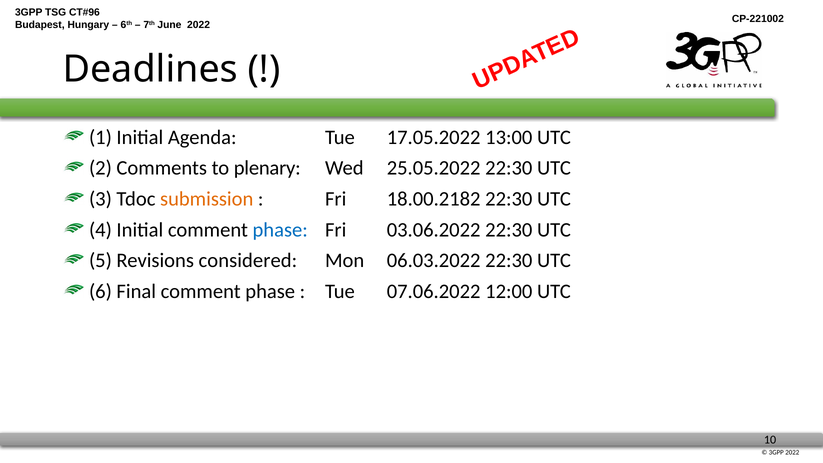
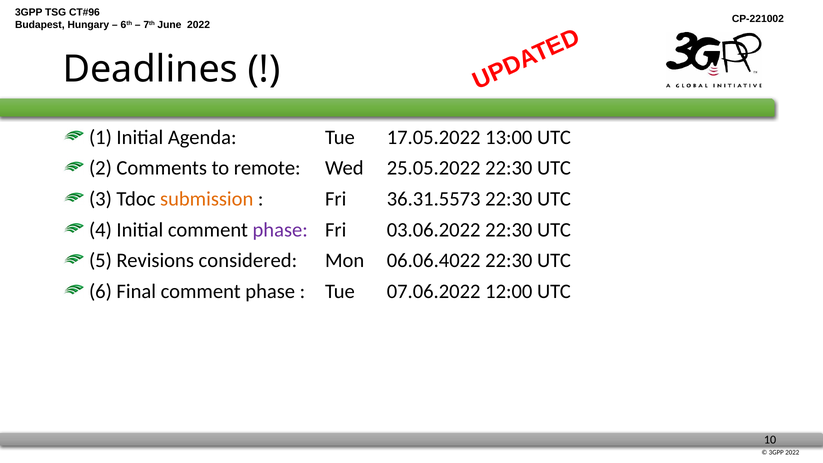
plenary: plenary -> remote
18.00.2182: 18.00.2182 -> 36.31.5573
phase at (280, 230) colour: blue -> purple
06.03.2022: 06.03.2022 -> 06.06.4022
